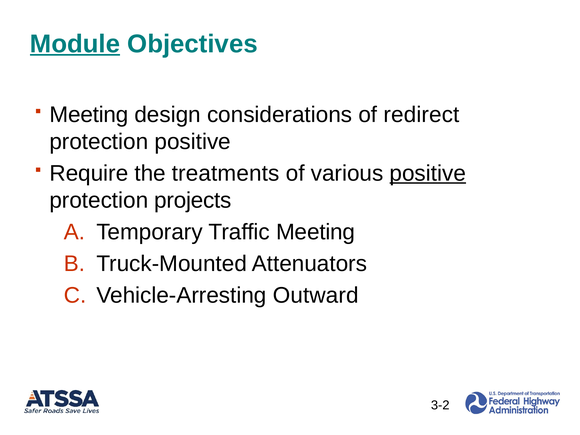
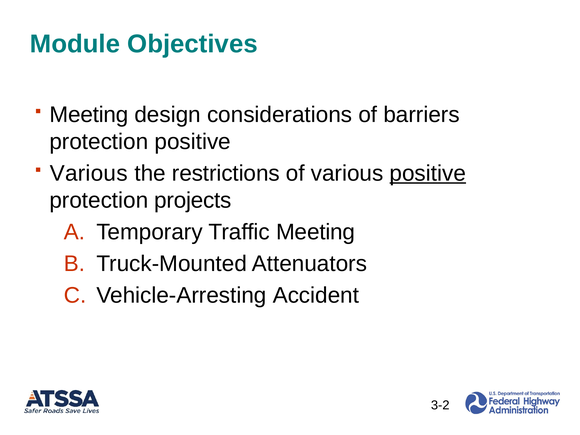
Module underline: present -> none
redirect: redirect -> barriers
Require at (89, 173): Require -> Various
treatments: treatments -> restrictions
Outward: Outward -> Accident
